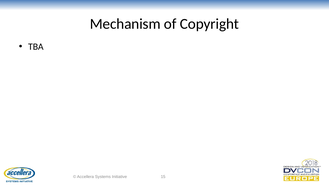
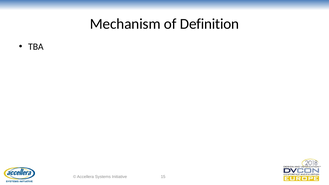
Copyright: Copyright -> Definition
